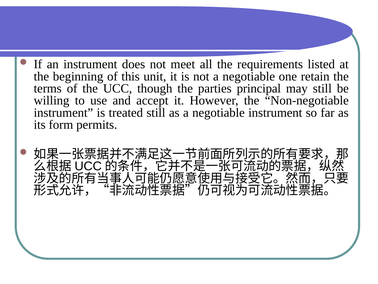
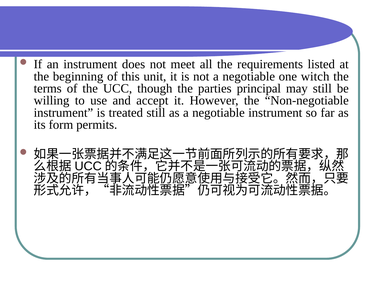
retain: retain -> witch
